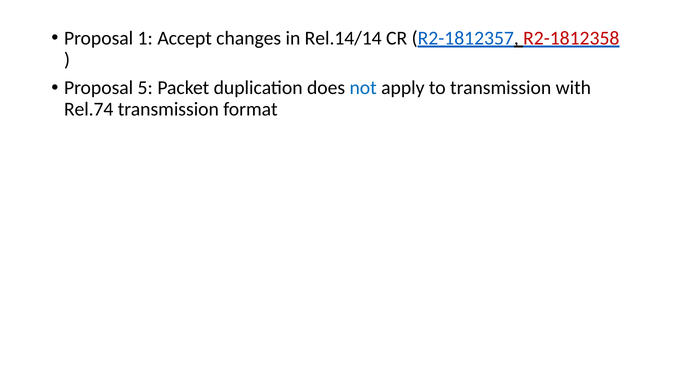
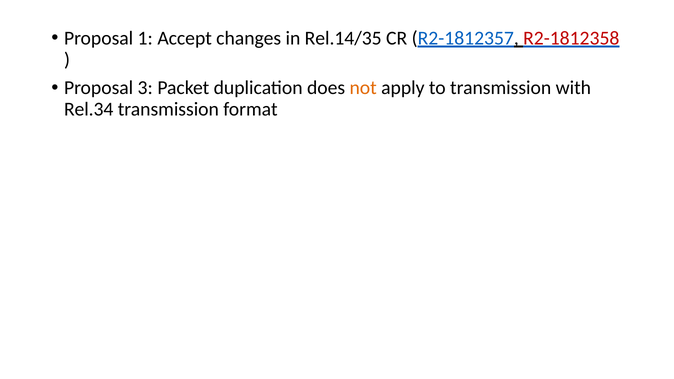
Rel.14/14: Rel.14/14 -> Rel.14/35
5: 5 -> 3
not colour: blue -> orange
Rel.74: Rel.74 -> Rel.34
